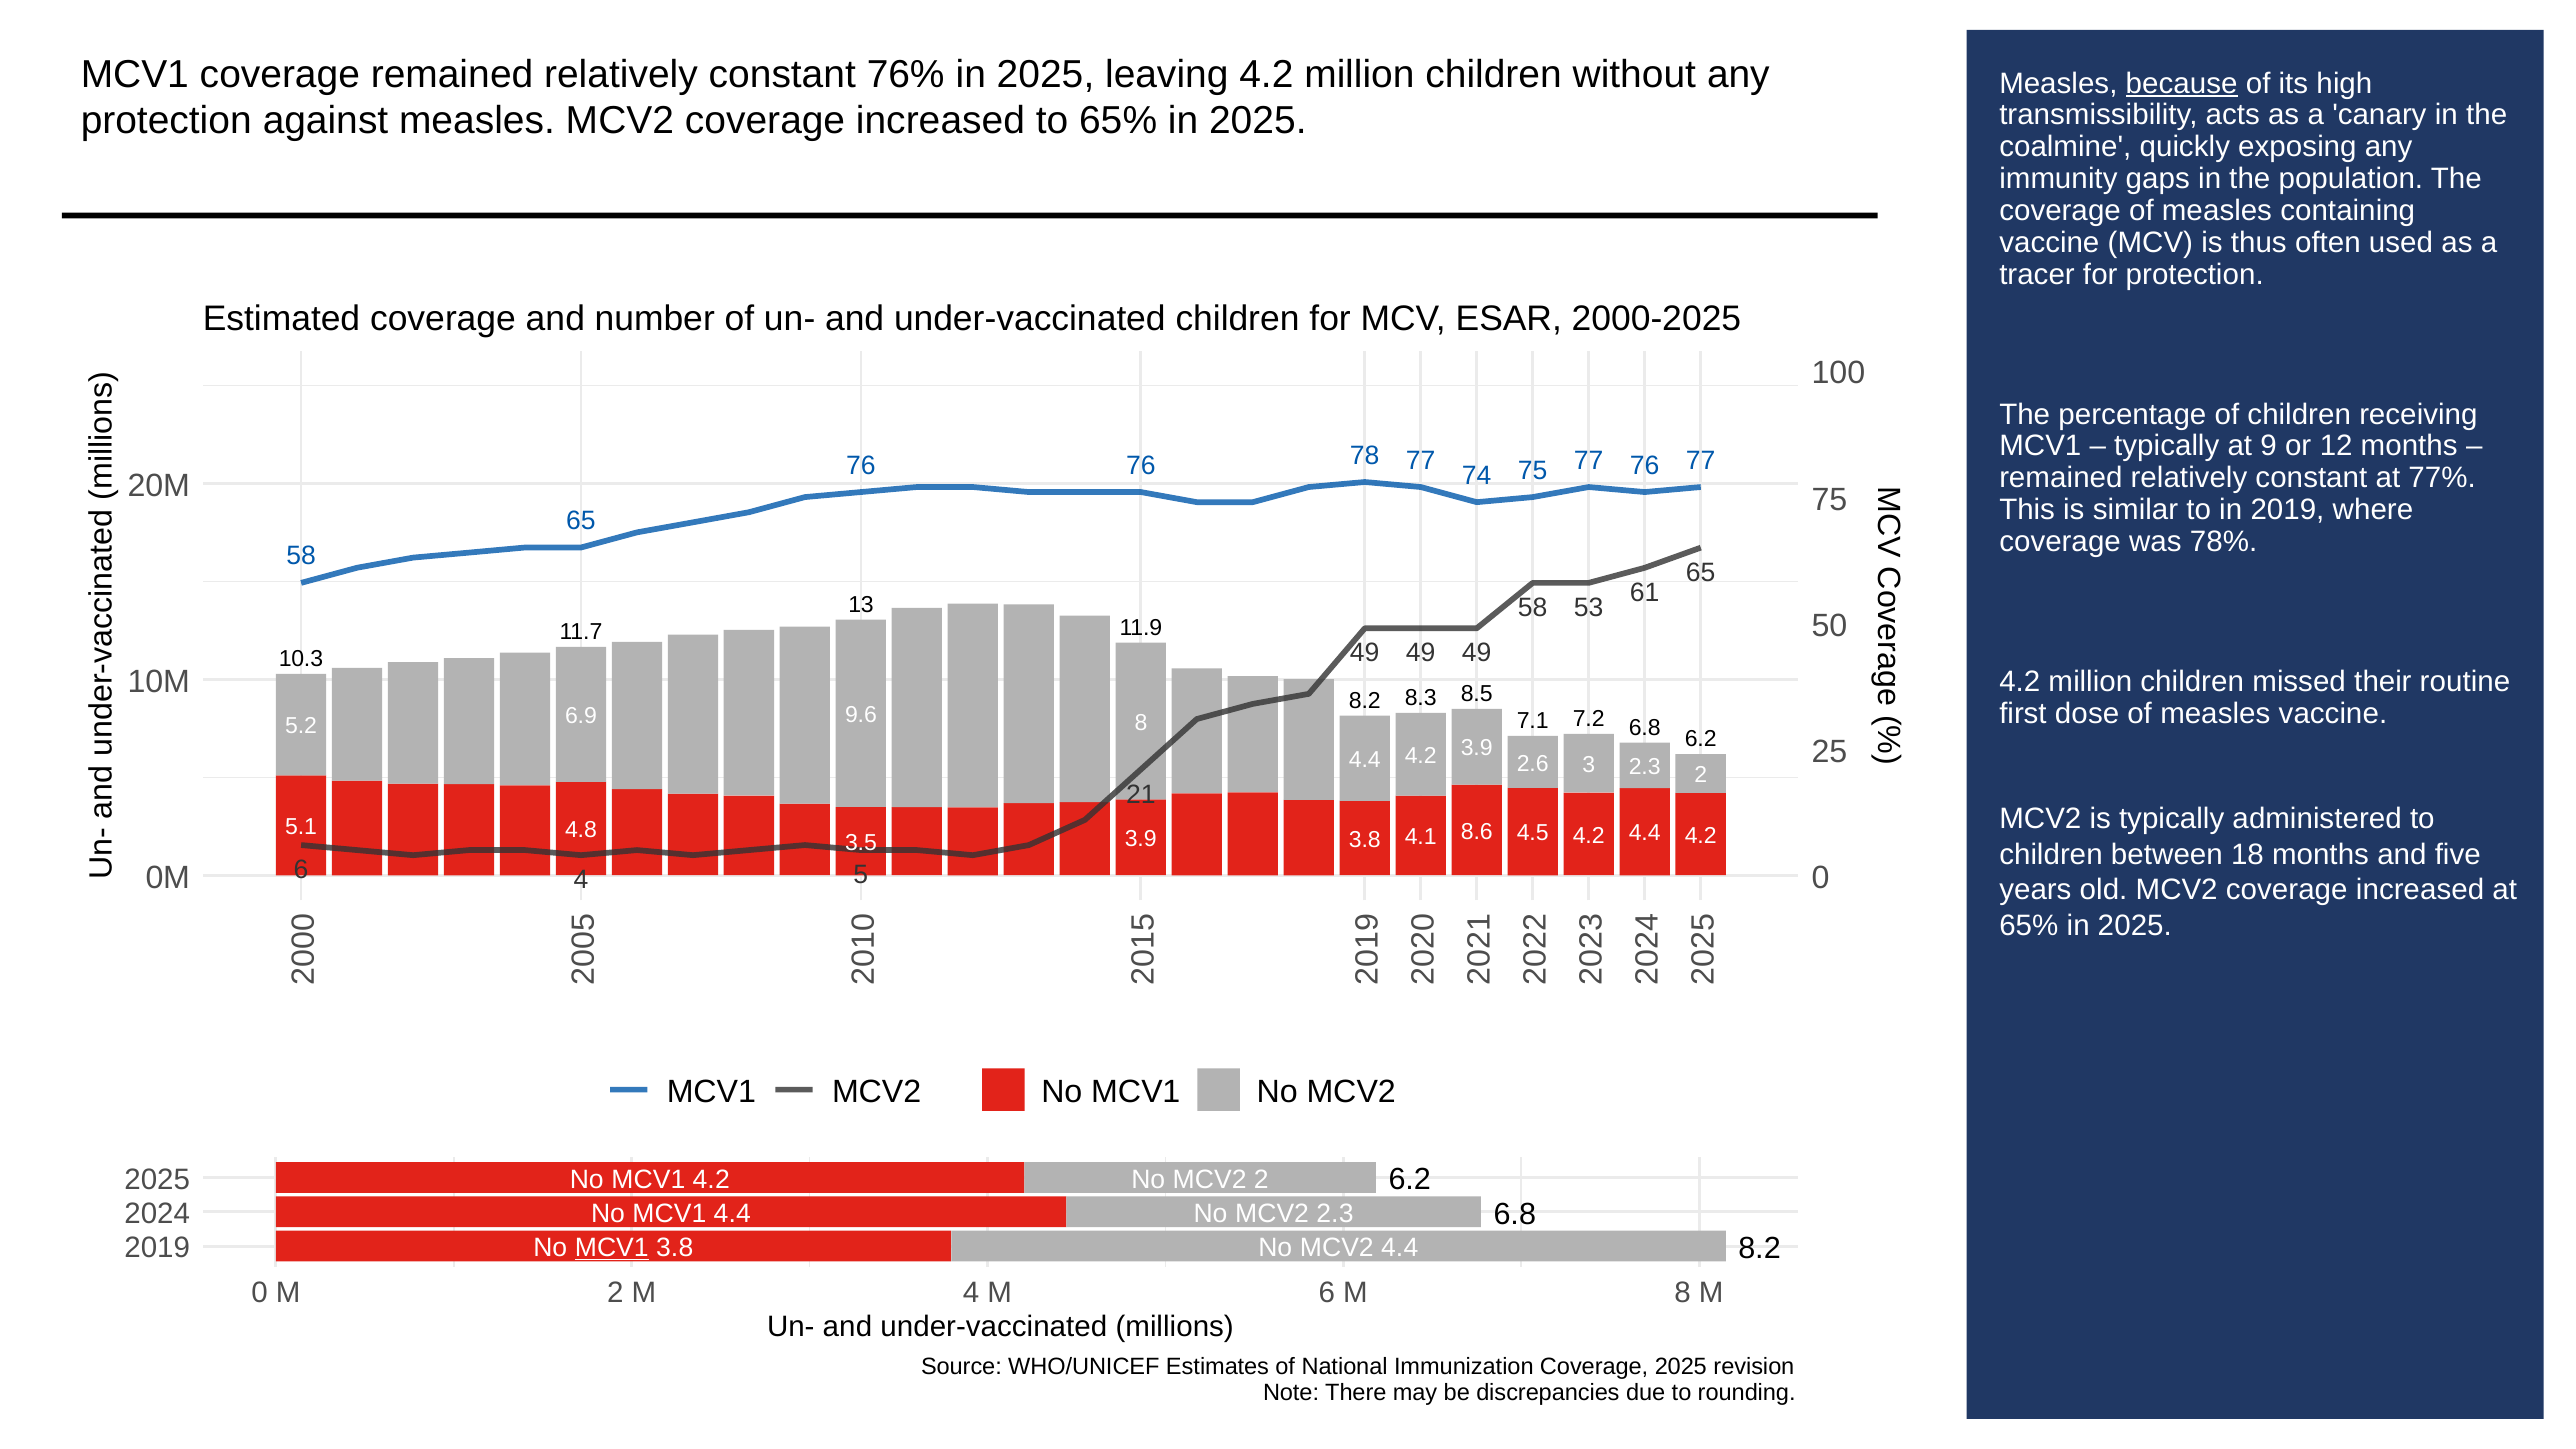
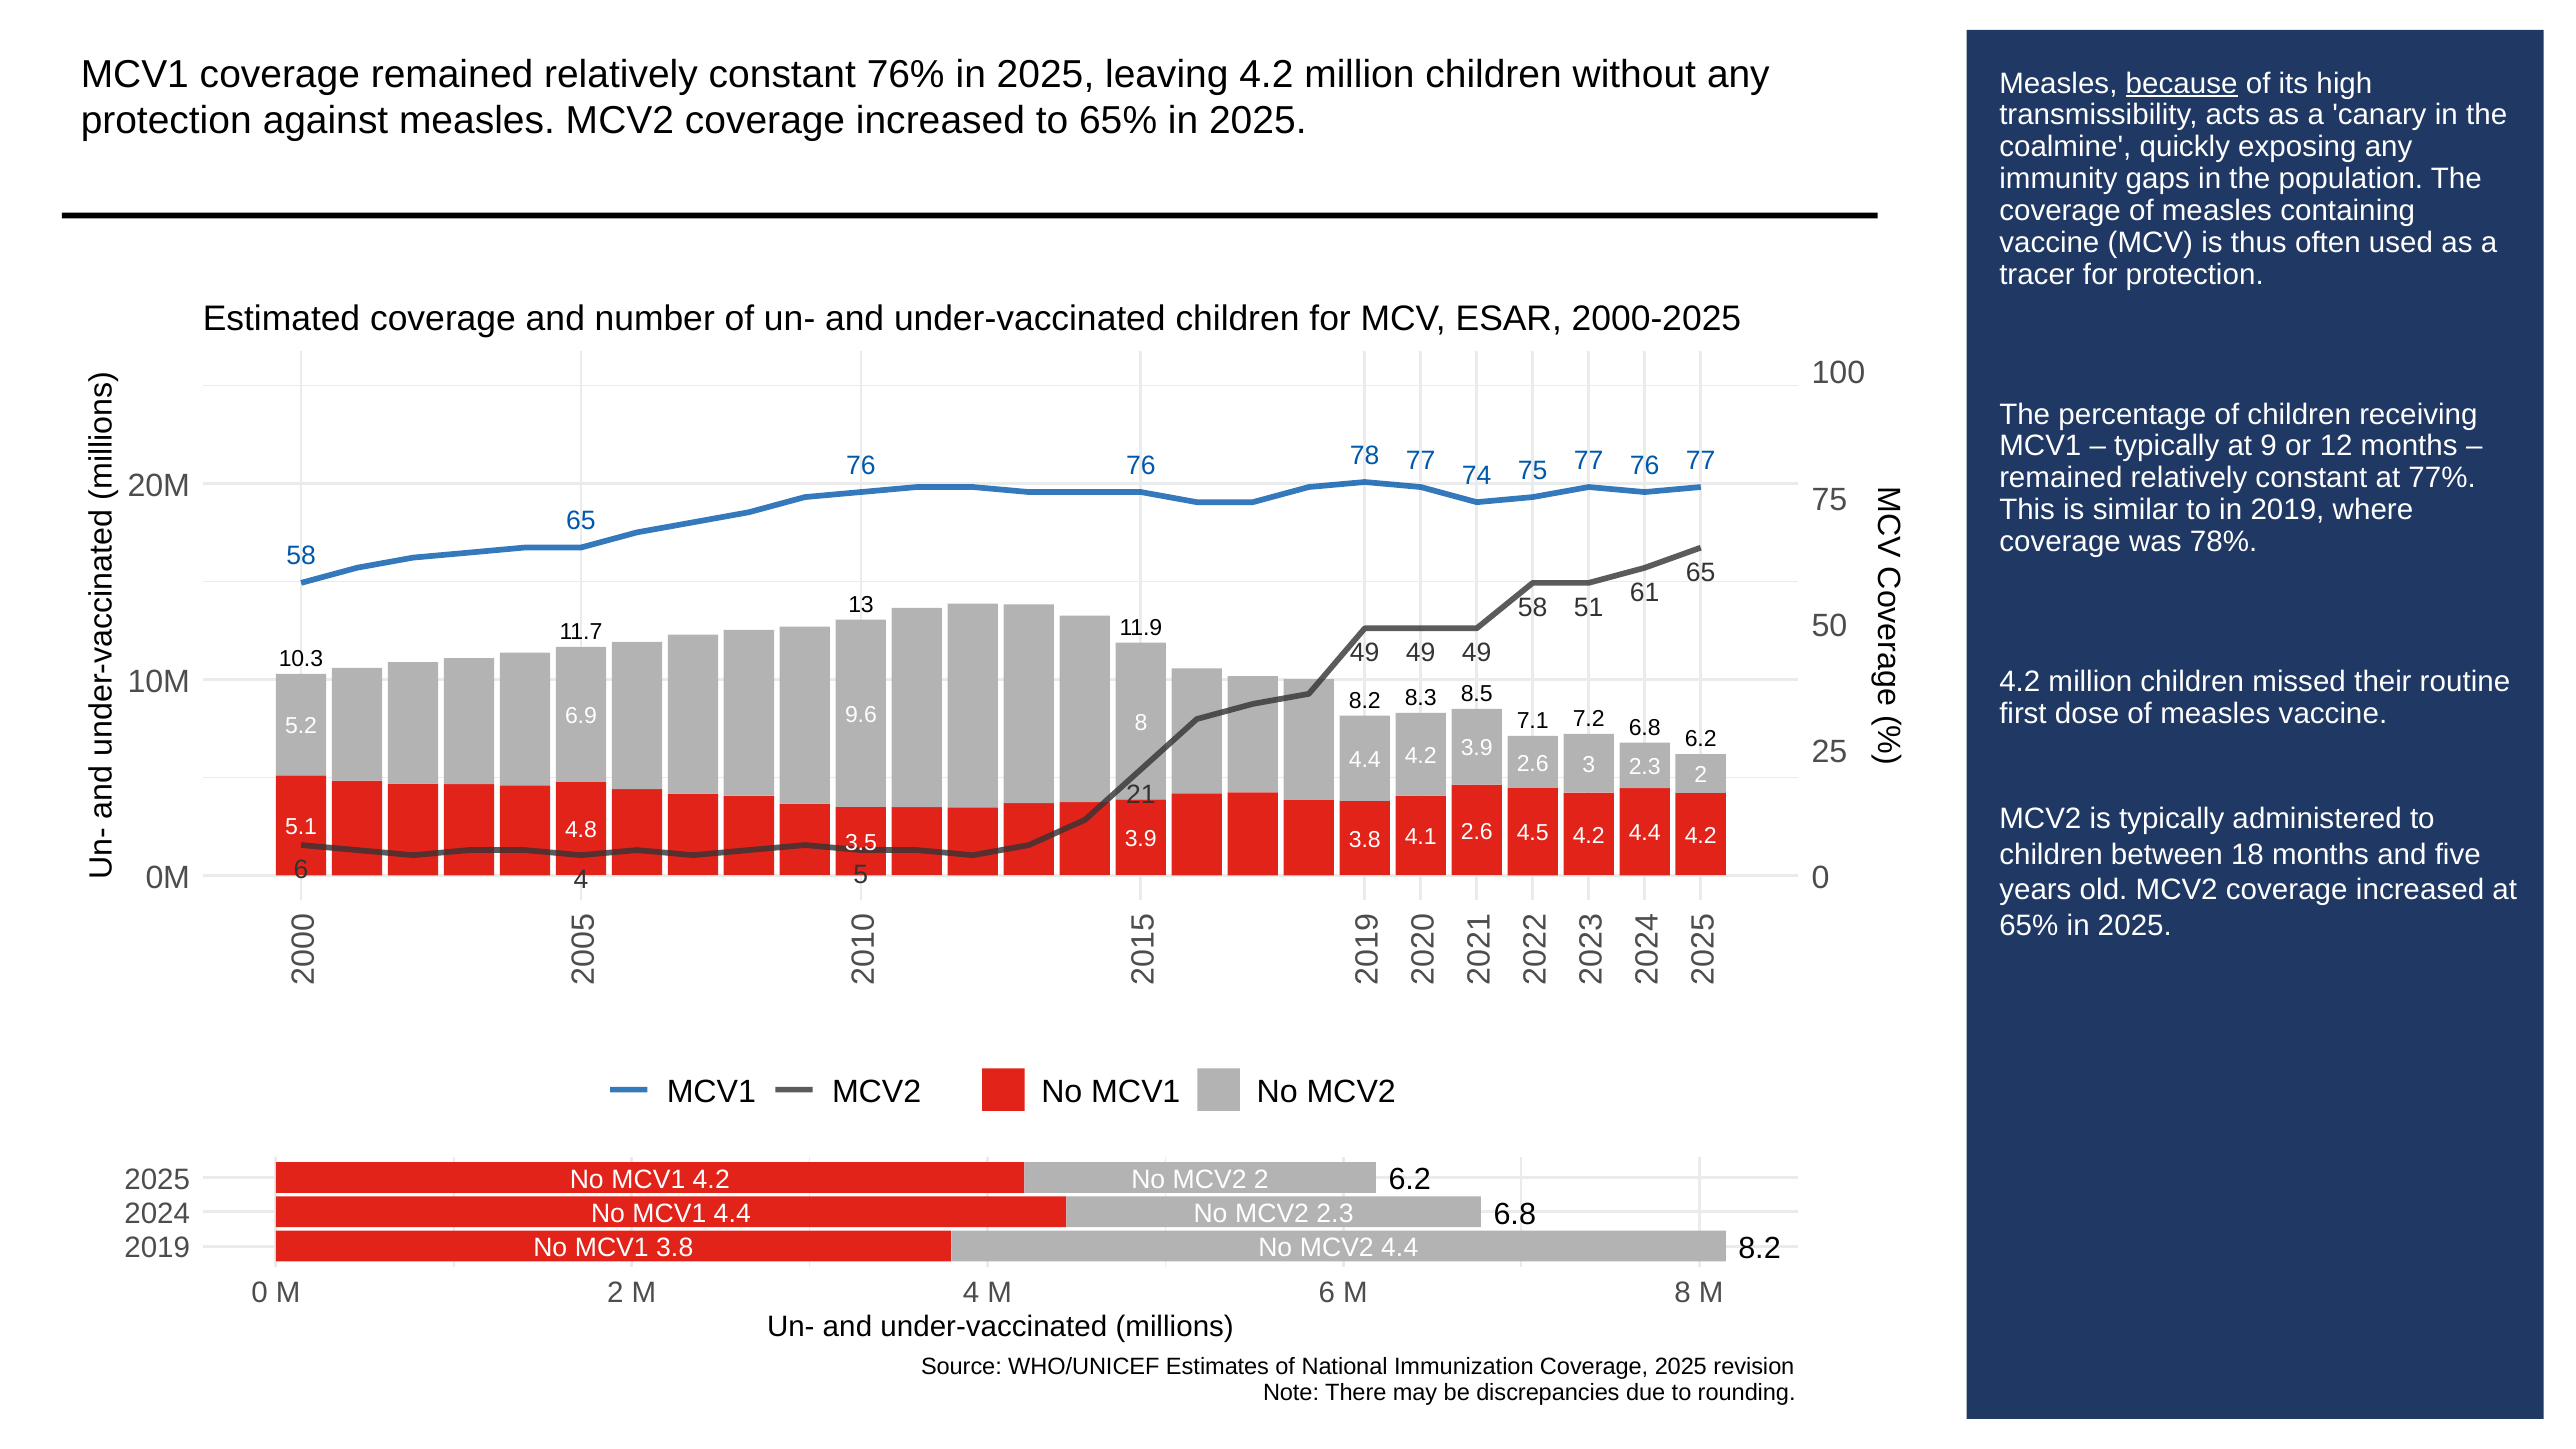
53: 53 -> 51
4.1 8.6: 8.6 -> 2.6
MCV1 at (612, 1248) underline: present -> none
